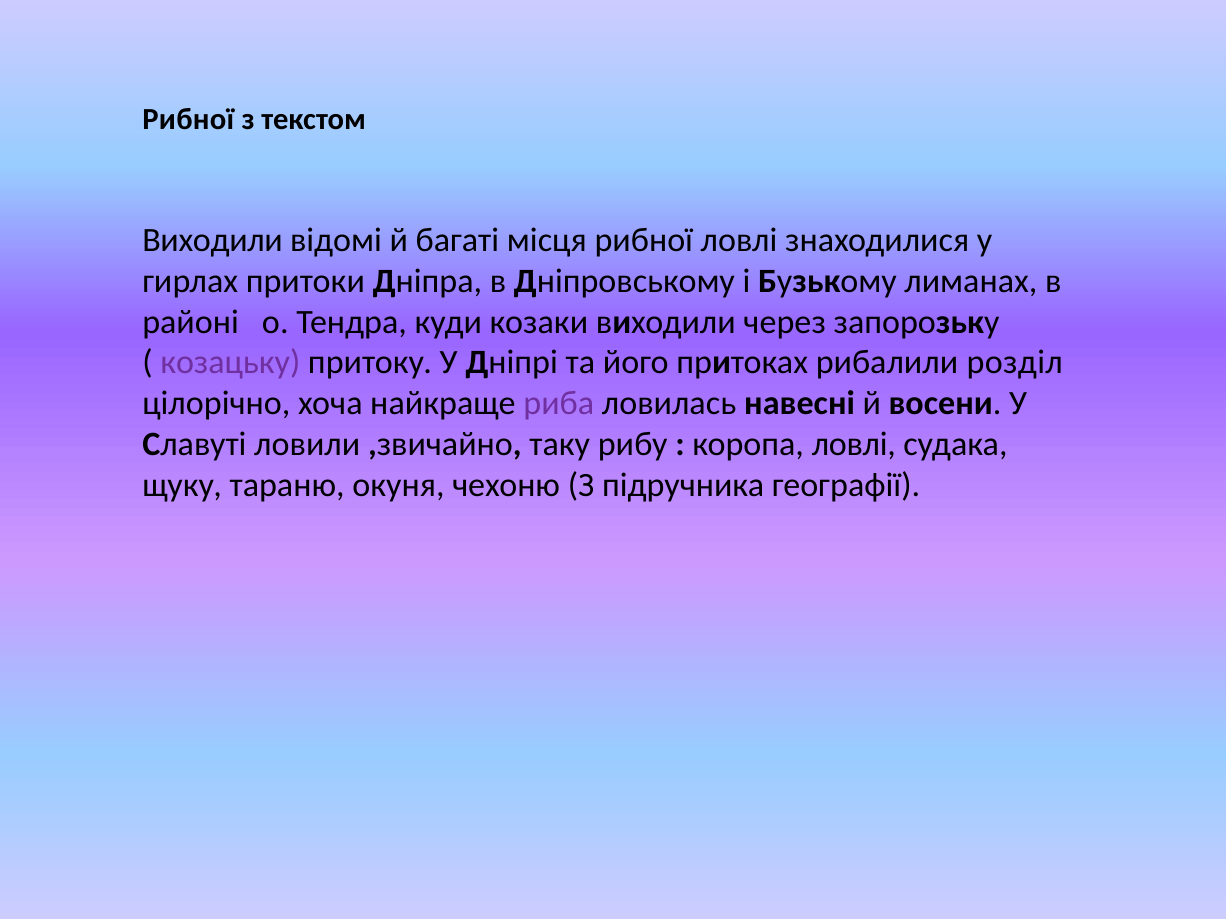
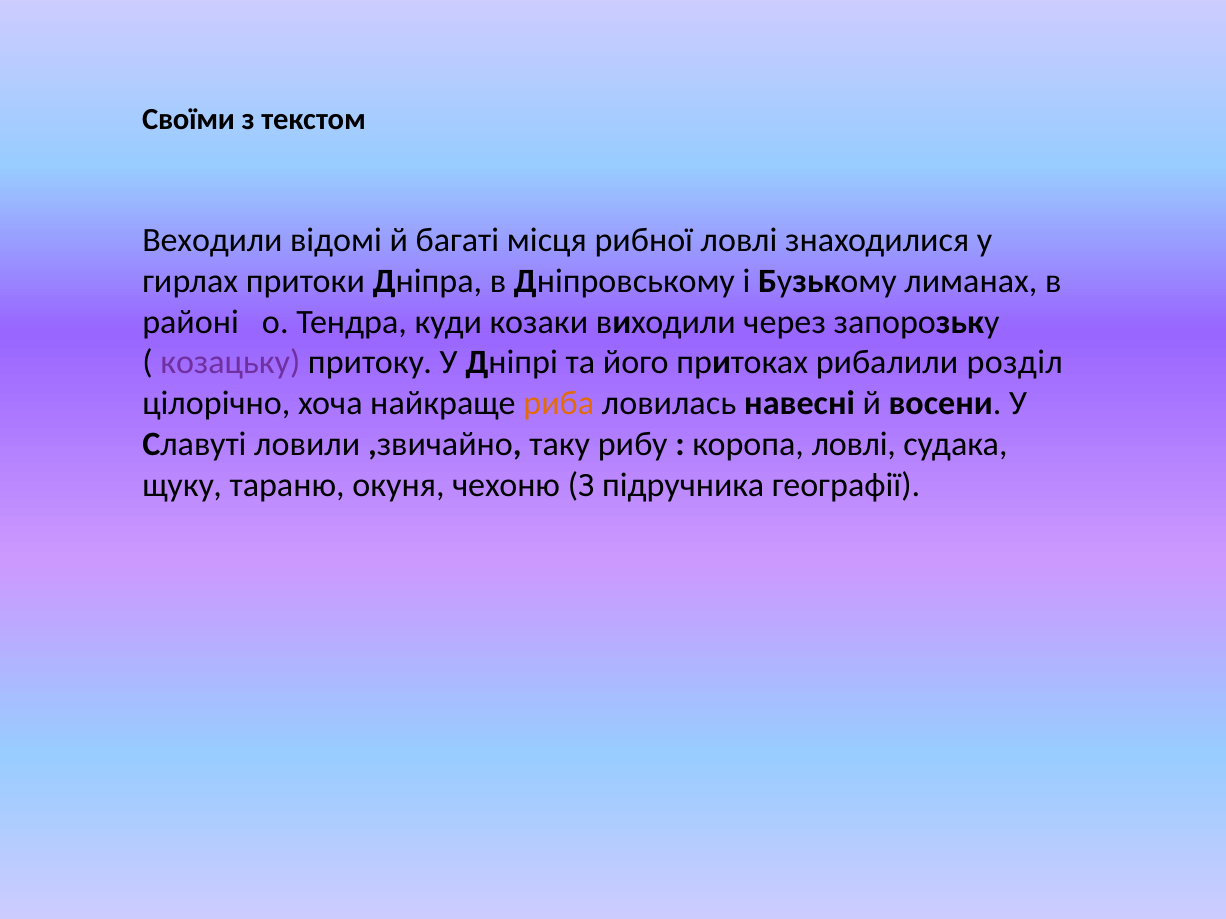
Рибної at (188, 119): Рибної -> Своїми
Виходили at (213, 240): Виходили -> Веходили
риба colour: purple -> orange
